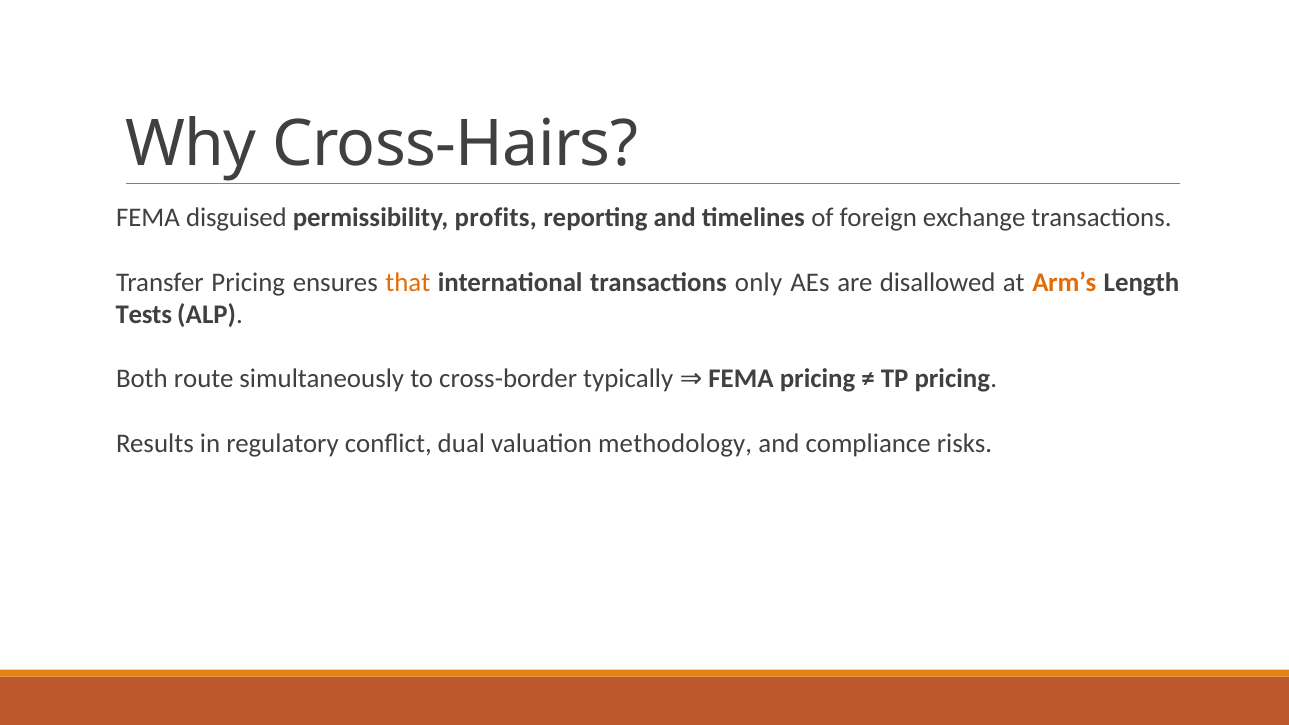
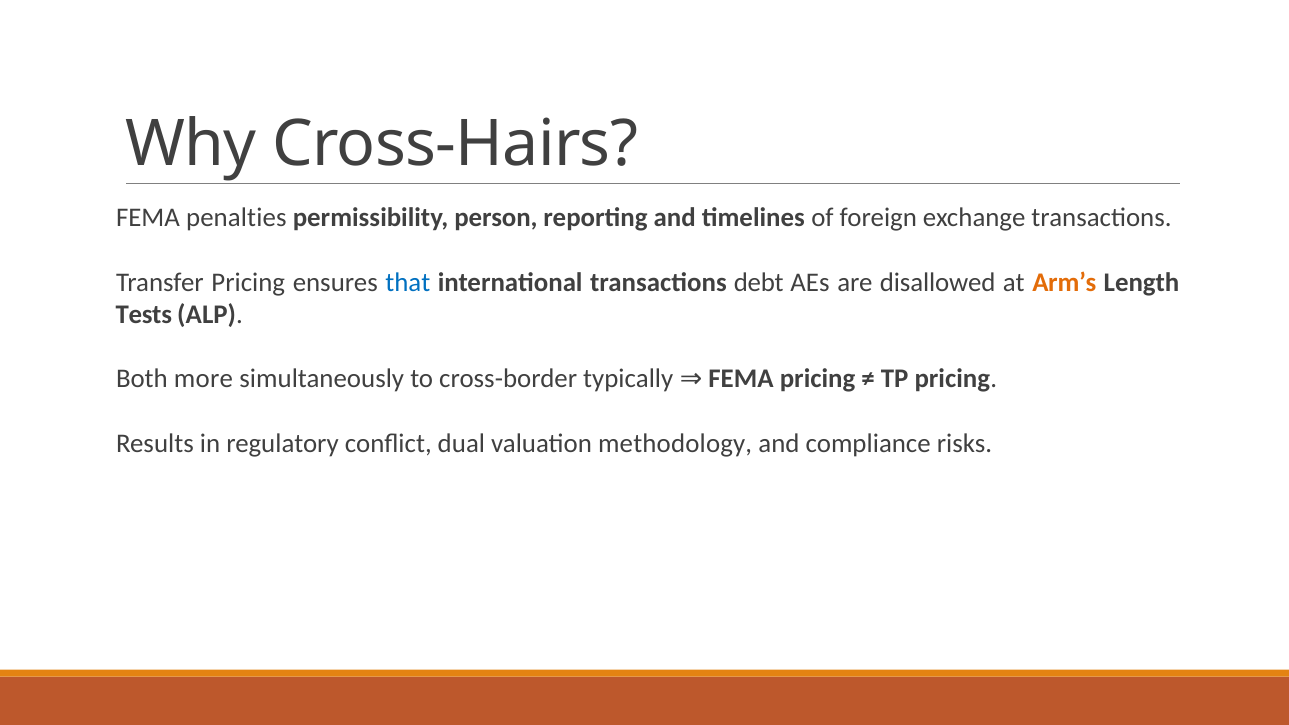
disguised: disguised -> penalties
profits: profits -> person
that colour: orange -> blue
only: only -> debt
route: route -> more
